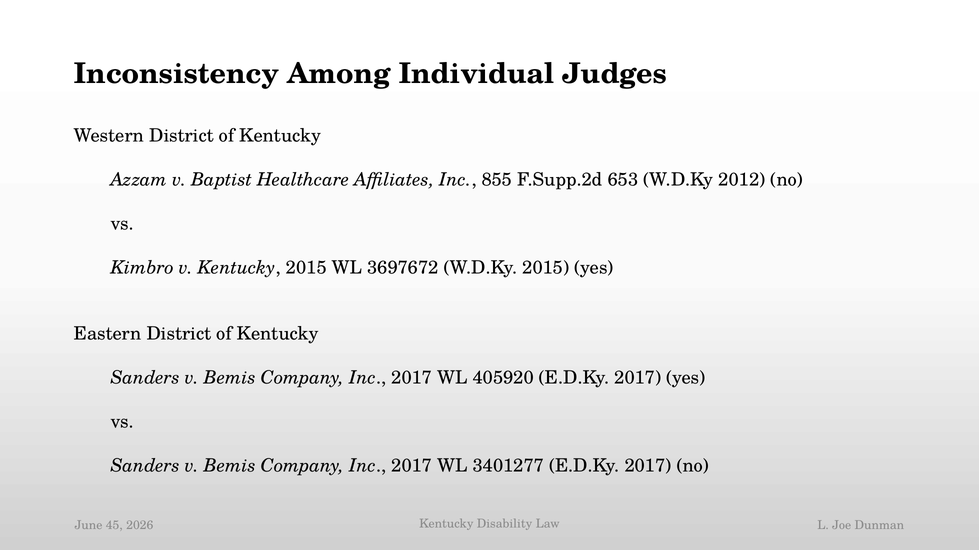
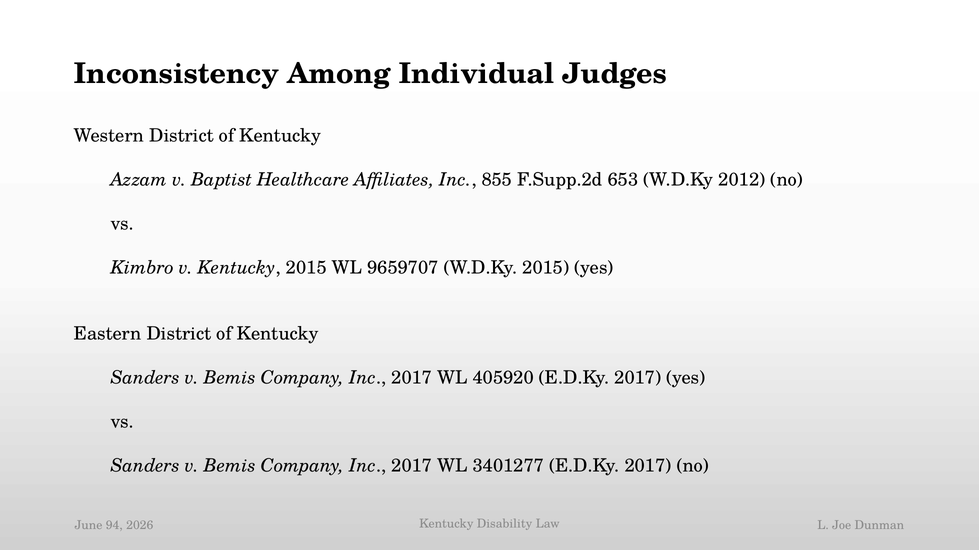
3697672: 3697672 -> 9659707
45: 45 -> 94
